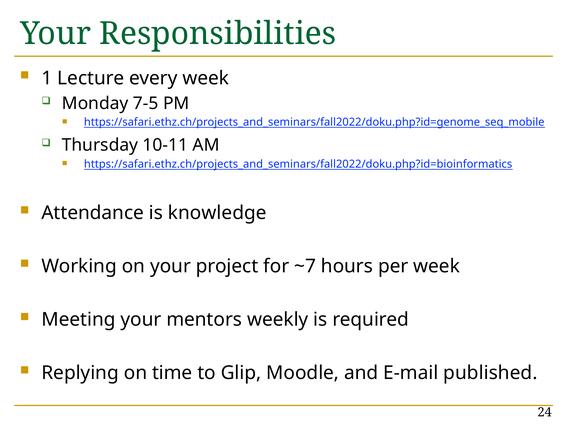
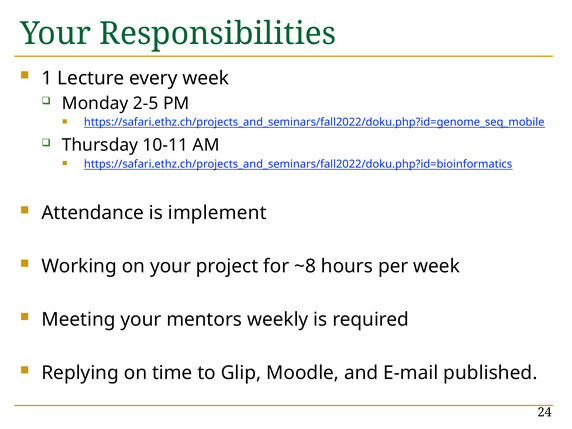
7-5: 7-5 -> 2-5
knowledge: knowledge -> implement
~7: ~7 -> ~8
